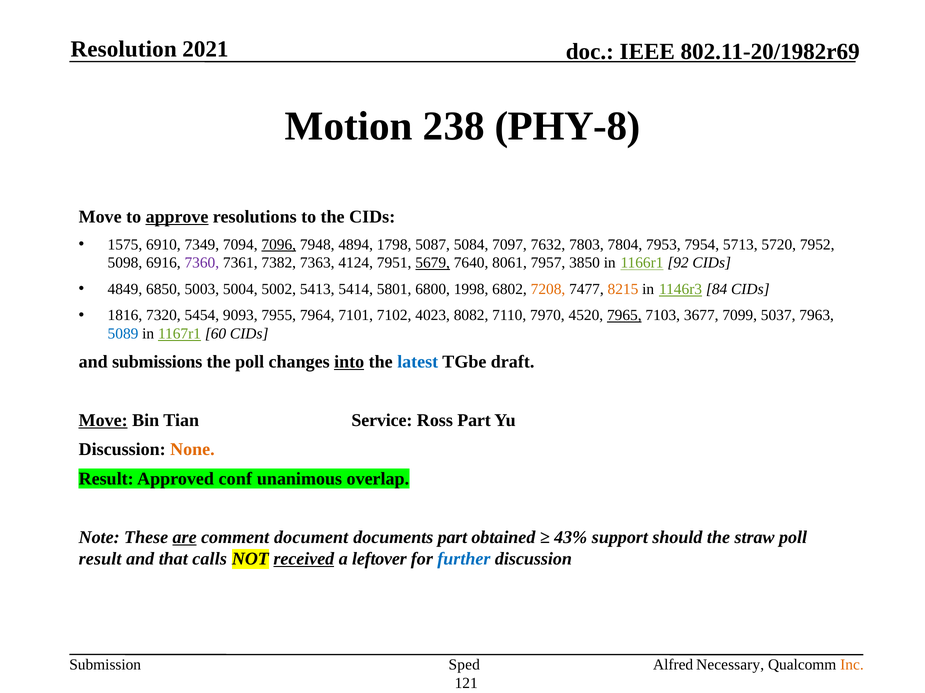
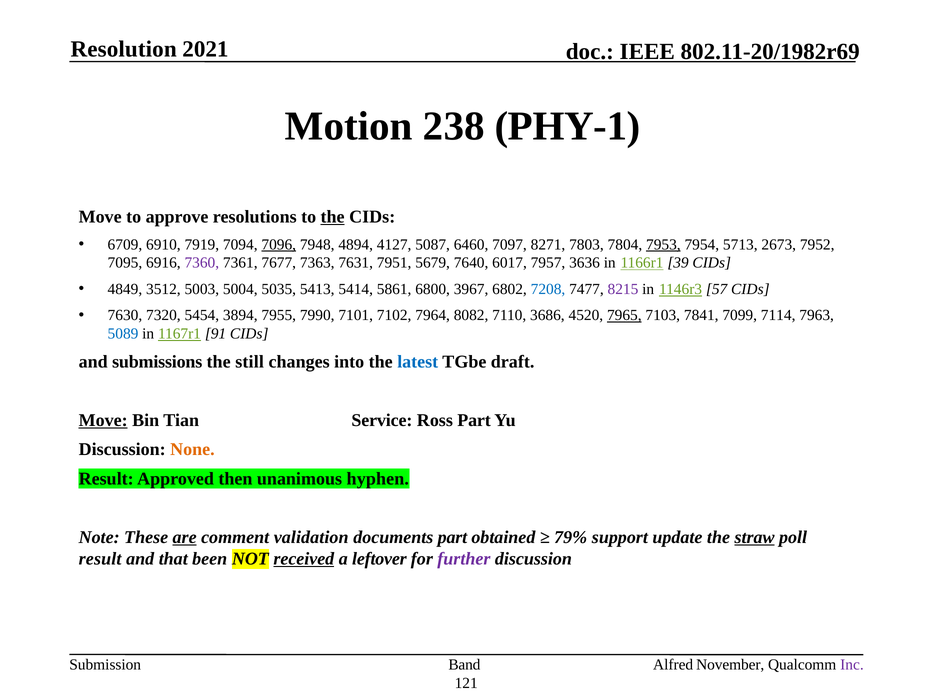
PHY-8: PHY-8 -> PHY-1
approve underline: present -> none
the at (333, 217) underline: none -> present
1575: 1575 -> 6709
7349: 7349 -> 7919
1798: 1798 -> 4127
5084: 5084 -> 6460
7632: 7632 -> 8271
7953 underline: none -> present
5720: 5720 -> 2673
5098: 5098 -> 7095
7382: 7382 -> 7677
4124: 4124 -> 7631
5679 underline: present -> none
8061: 8061 -> 6017
3850: 3850 -> 3636
92: 92 -> 39
6850: 6850 -> 3512
5002: 5002 -> 5035
5801: 5801 -> 5861
1998: 1998 -> 3967
7208 colour: orange -> blue
8215 colour: orange -> purple
84: 84 -> 57
1816: 1816 -> 7630
9093: 9093 -> 3894
7964: 7964 -> 7990
4023: 4023 -> 7964
7970: 7970 -> 3686
3677: 3677 -> 7841
5037: 5037 -> 7114
60: 60 -> 91
the poll: poll -> still
into underline: present -> none
conf: conf -> then
overlap: overlap -> hyphen
document: document -> validation
43%: 43% -> 79%
should: should -> update
straw underline: none -> present
calls: calls -> been
further colour: blue -> purple
Sped: Sped -> Band
Necessary: Necessary -> November
Inc colour: orange -> purple
